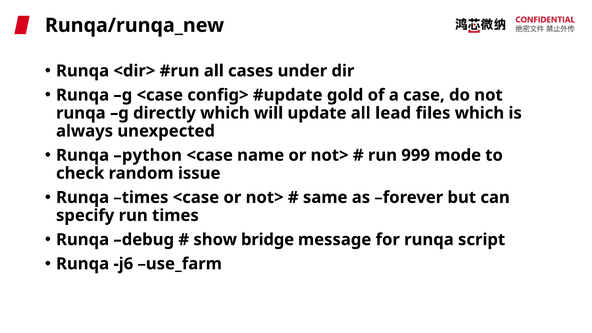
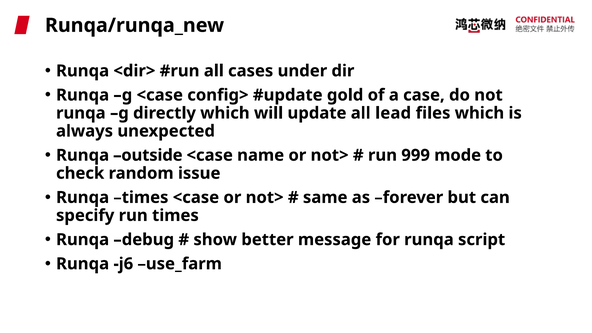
python: python -> outside
bridge: bridge -> better
